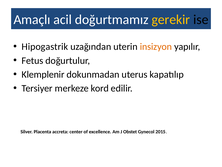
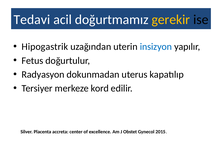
Amaçlı: Amaçlı -> Tedavi
insizyon colour: orange -> blue
Klemplenir: Klemplenir -> Radyasyon
